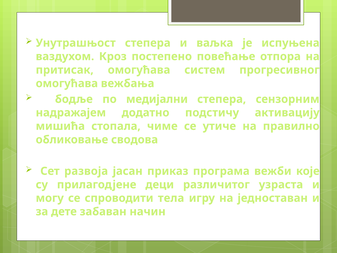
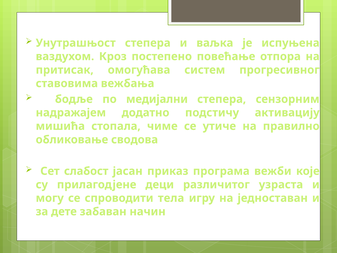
омогућава at (67, 83): омогућава -> ставовима
развоја: развоја -> слабост
